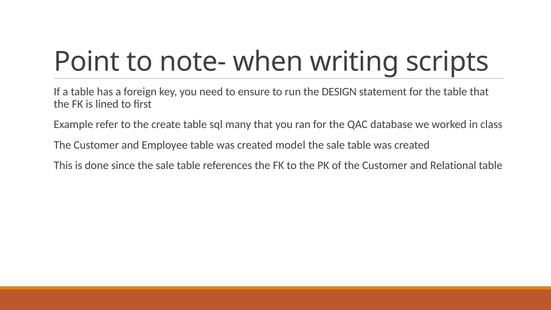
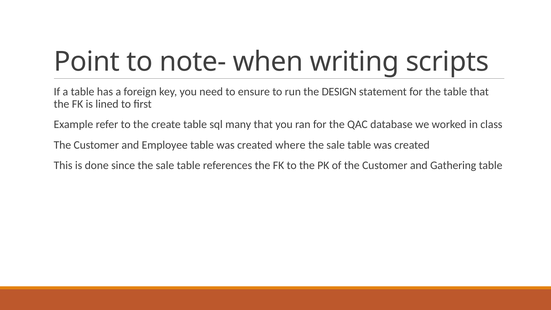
model: model -> where
Relational: Relational -> Gathering
